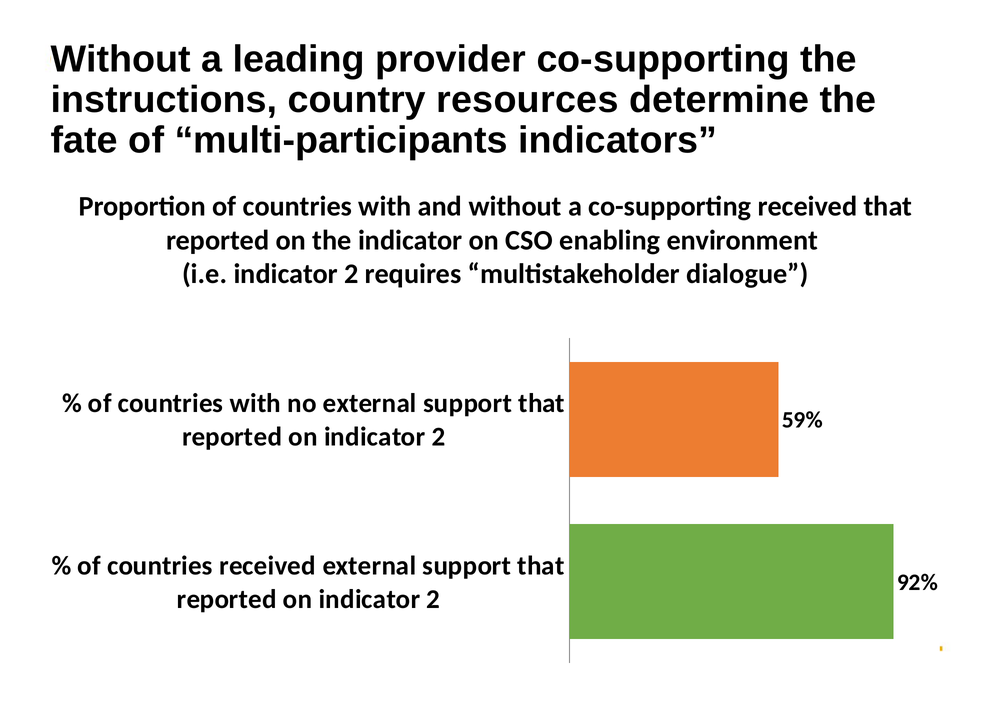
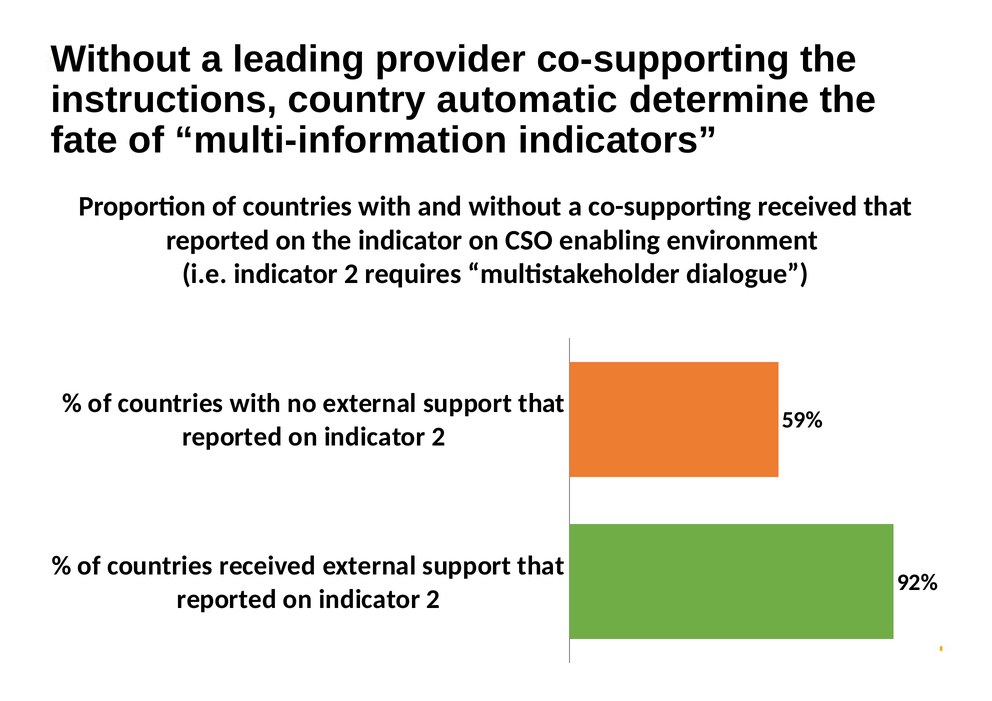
resources: resources -> automatic
multi-participants: multi-participants -> multi-information
